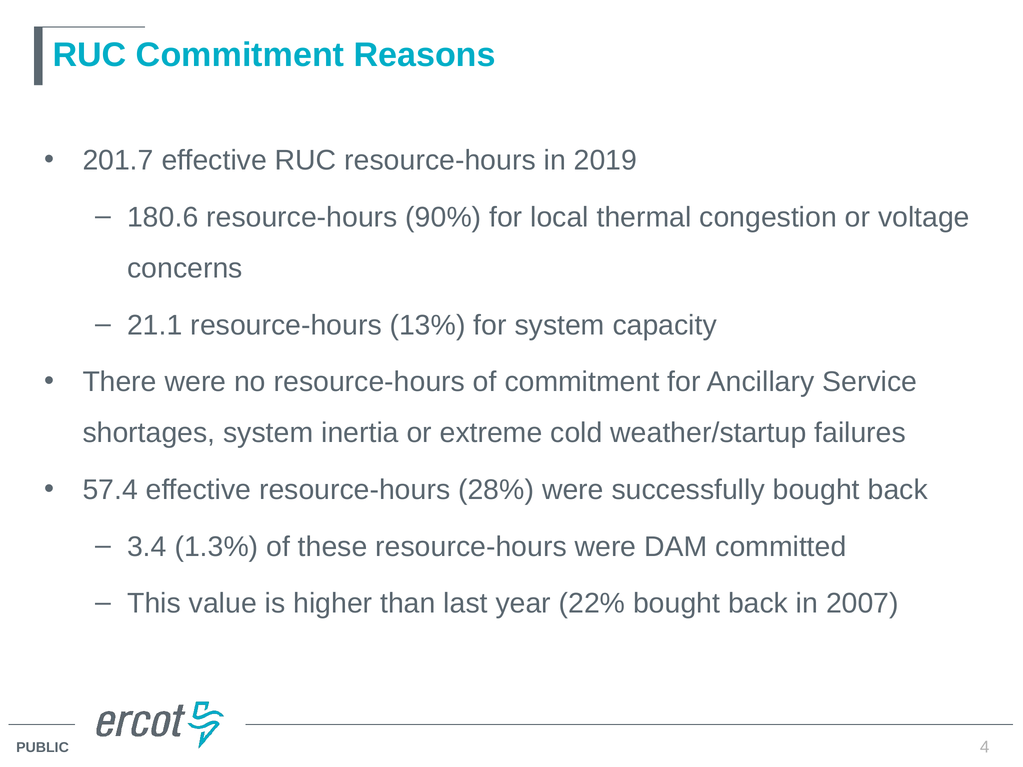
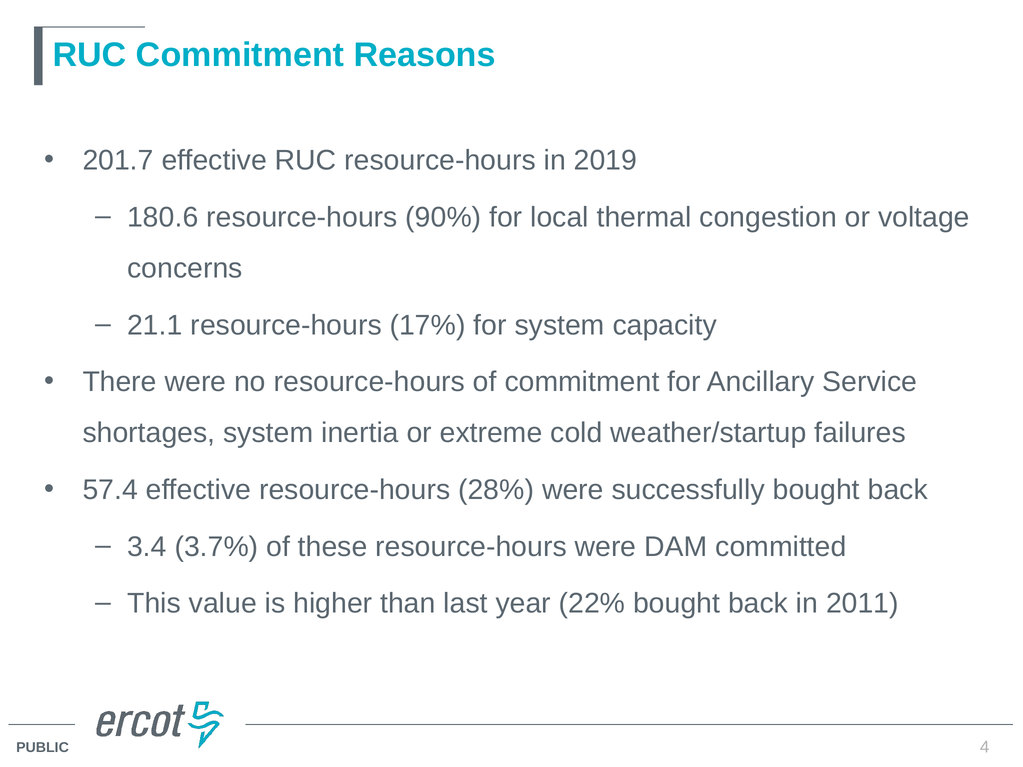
13%: 13% -> 17%
1.3%: 1.3% -> 3.7%
2007: 2007 -> 2011
